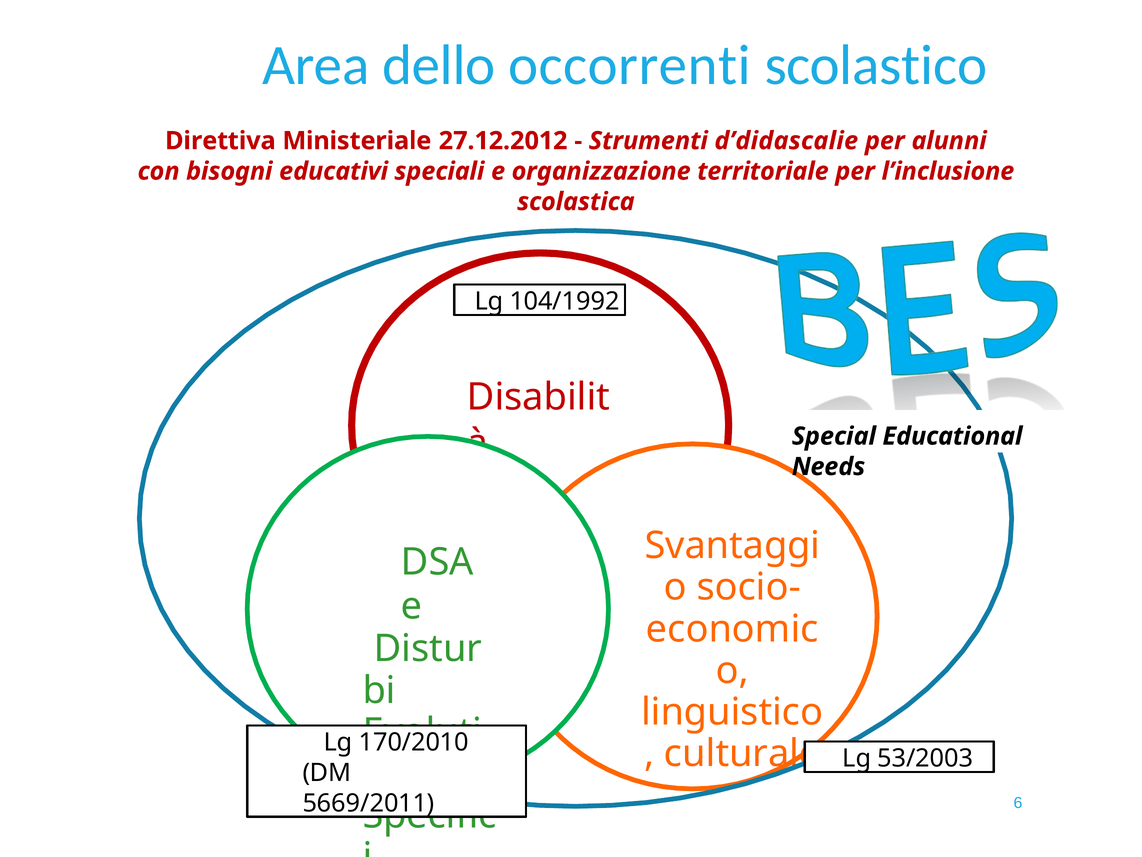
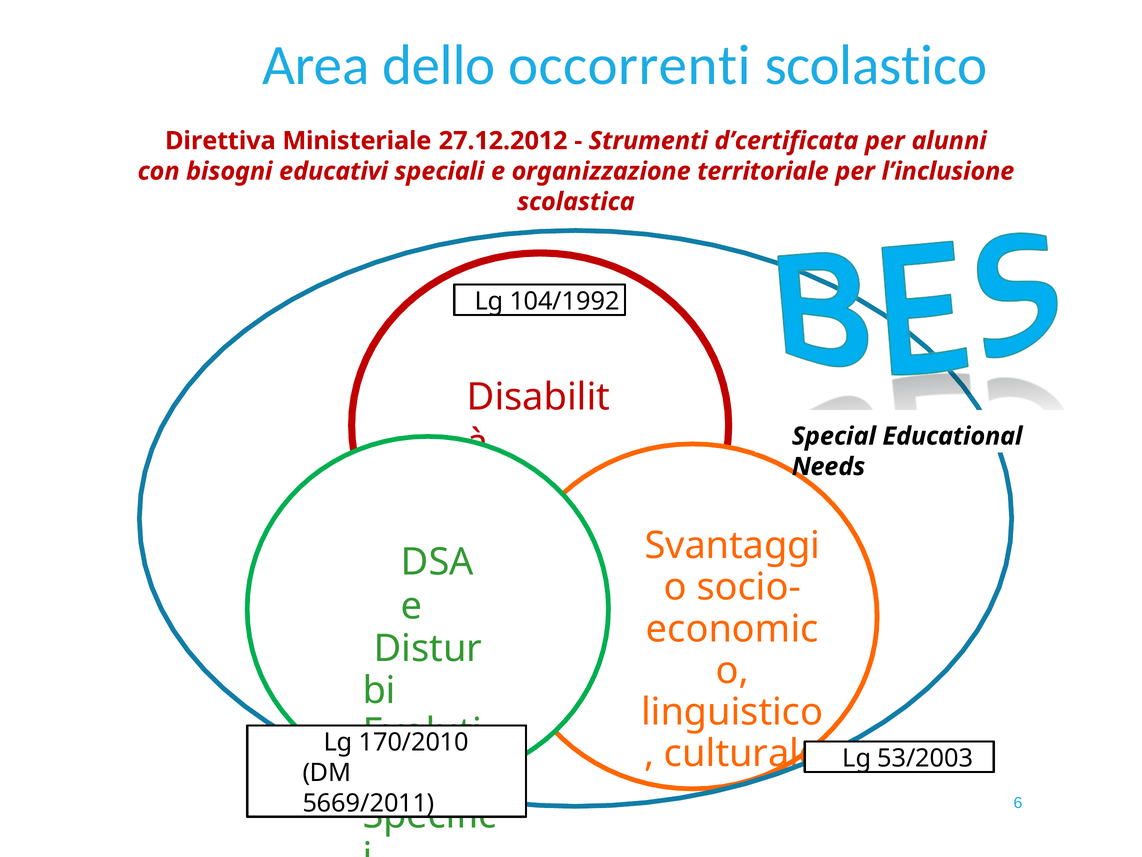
d’didascalie: d’didascalie -> d’certificata
